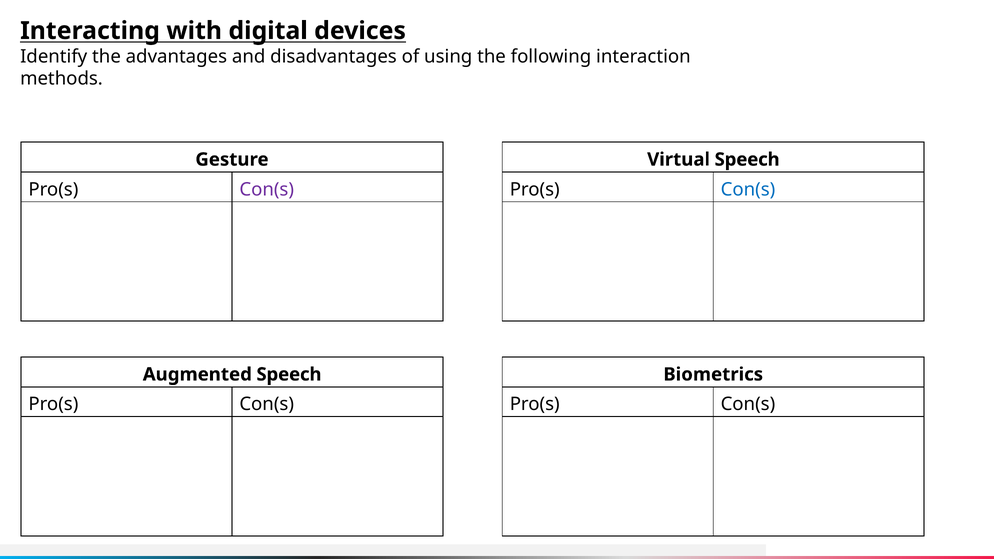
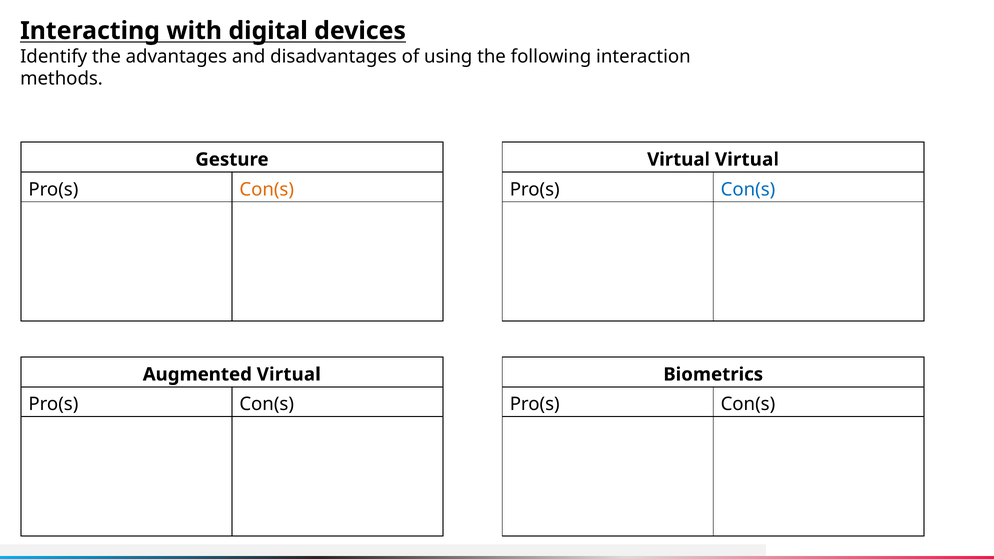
Virtual Speech: Speech -> Virtual
Con(s at (267, 189) colour: purple -> orange
Augmented Speech: Speech -> Virtual
